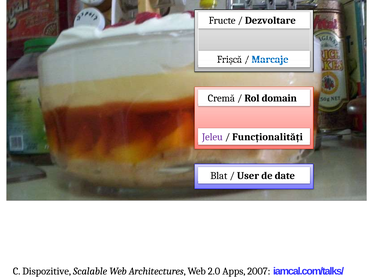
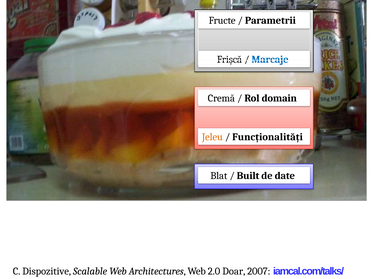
Dezvoltare: Dezvoltare -> Parametrii
Jeleu colour: purple -> orange
User: User -> Built
Apps: Apps -> Doar
